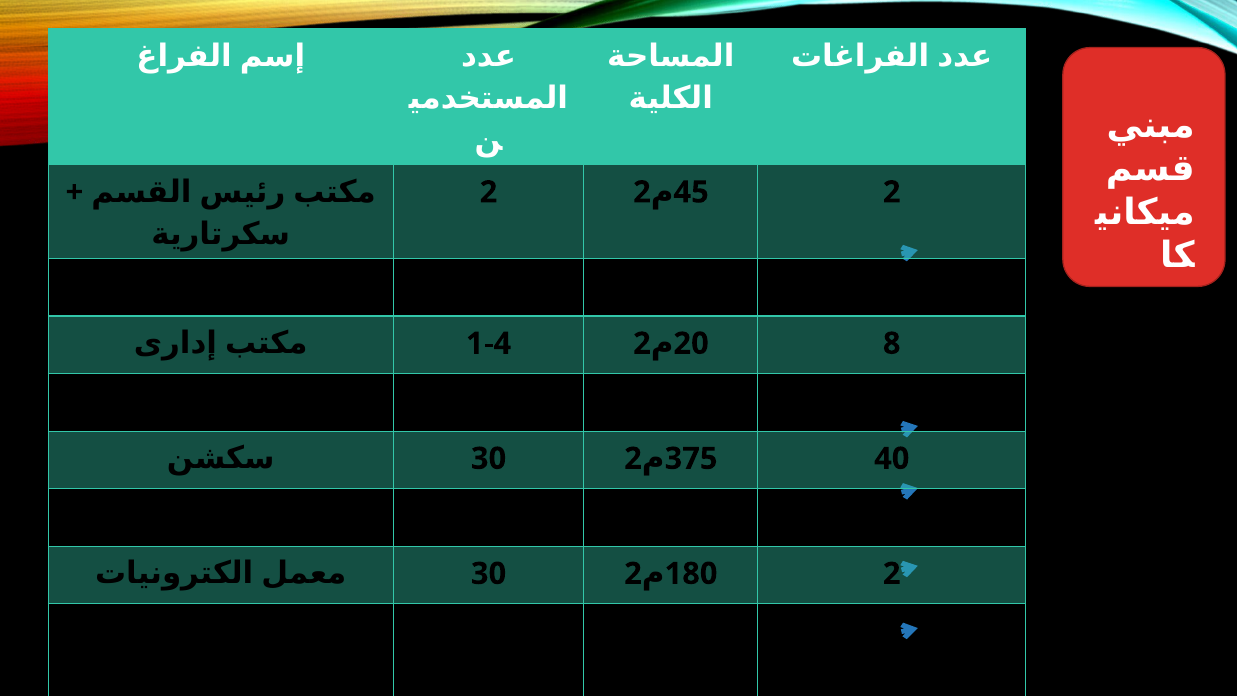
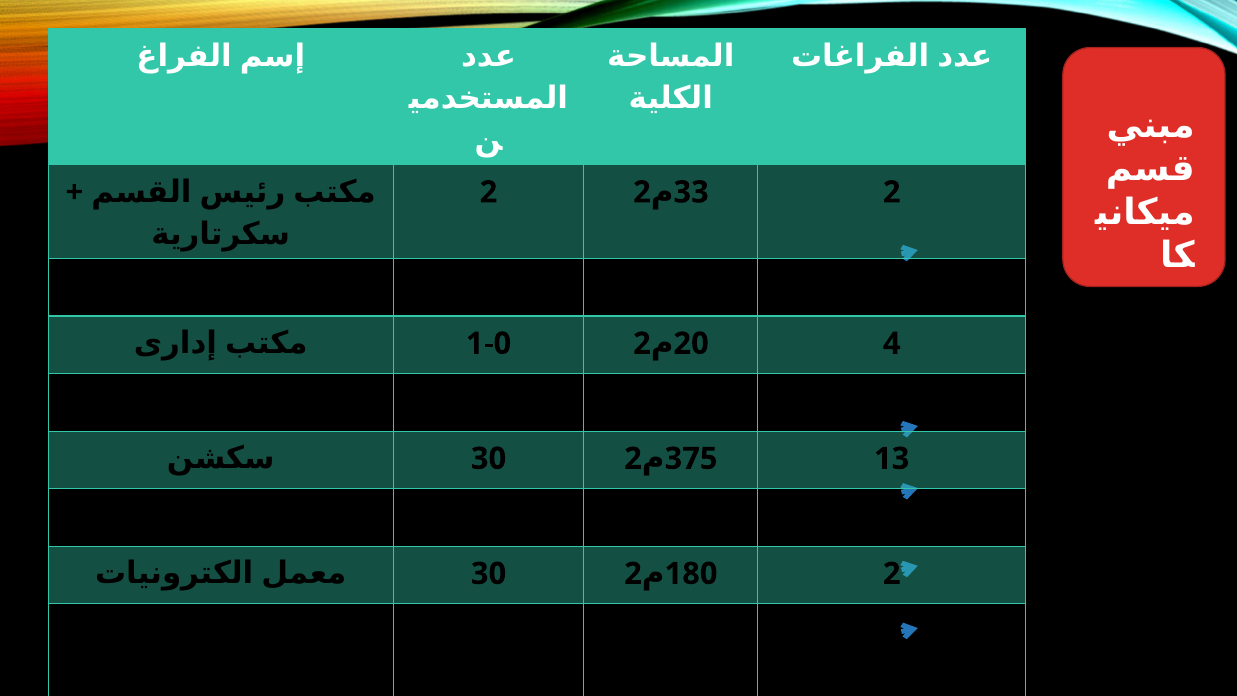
45: 45 -> 33
1-4: 1-4 -> 1-0
8 at (892, 343): 8 -> 4
40: 40 -> 13
